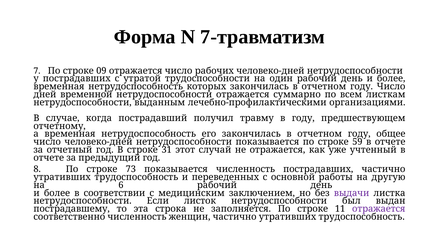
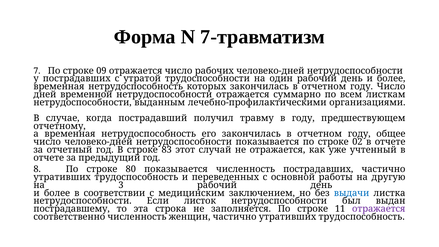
59: 59 -> 02
31: 31 -> 83
73: 73 -> 80
6: 6 -> 3
выдачи colour: purple -> blue
